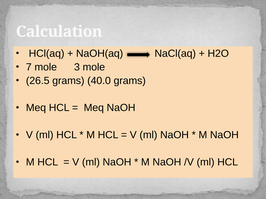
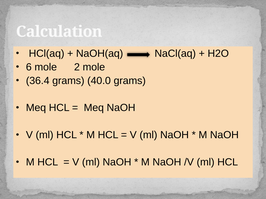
7: 7 -> 6
3: 3 -> 2
26.5: 26.5 -> 36.4
